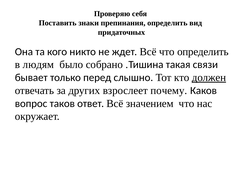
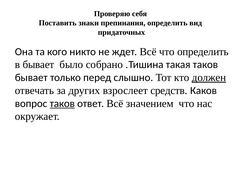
в людям: людям -> бывает
такая связи: связи -> таков
почему: почему -> средств
таков at (62, 104) underline: none -> present
